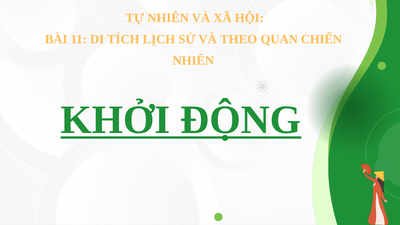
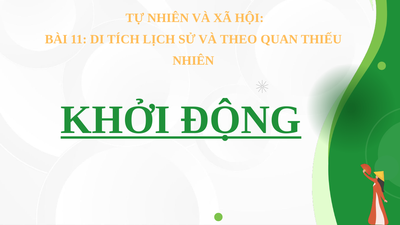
CHIẾN: CHIẾN -> THIẾU
